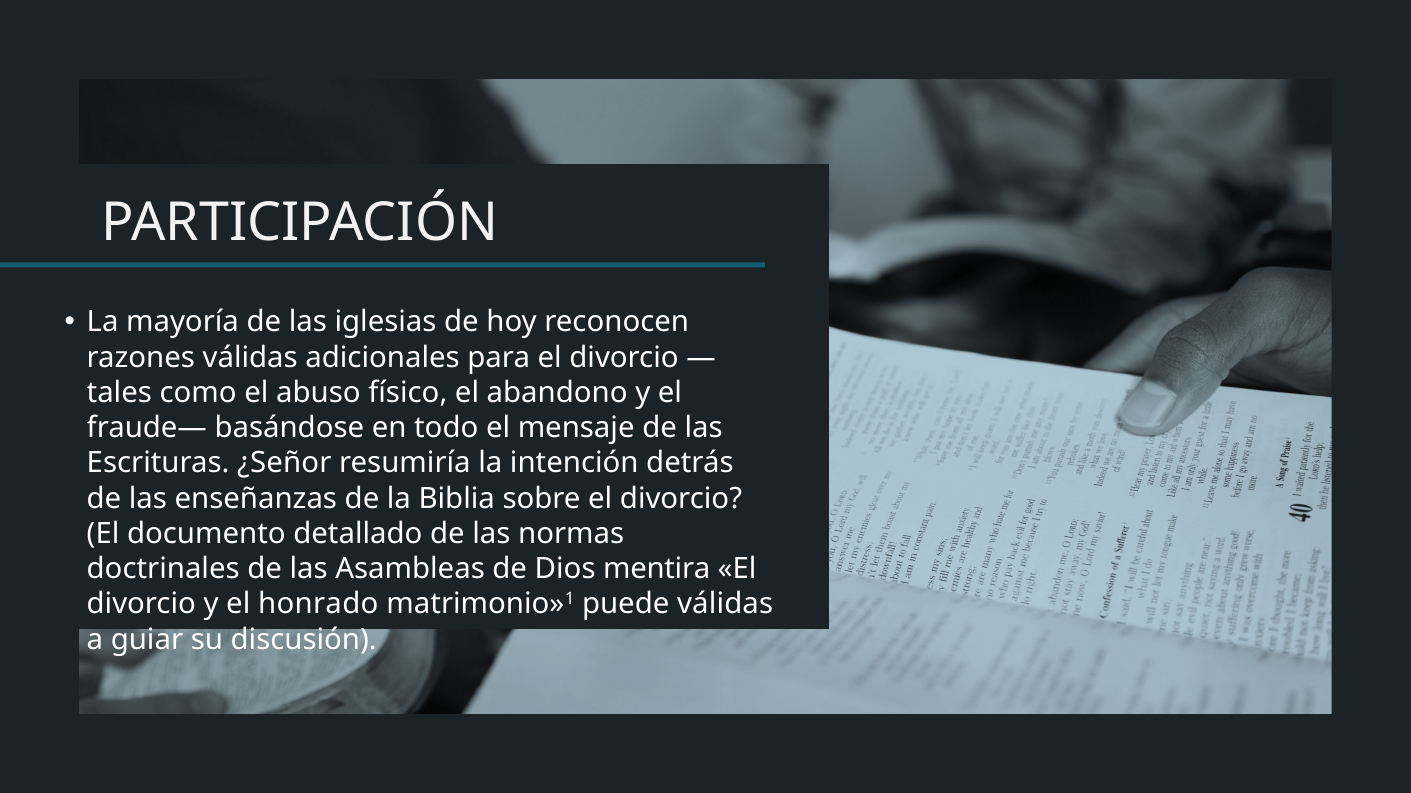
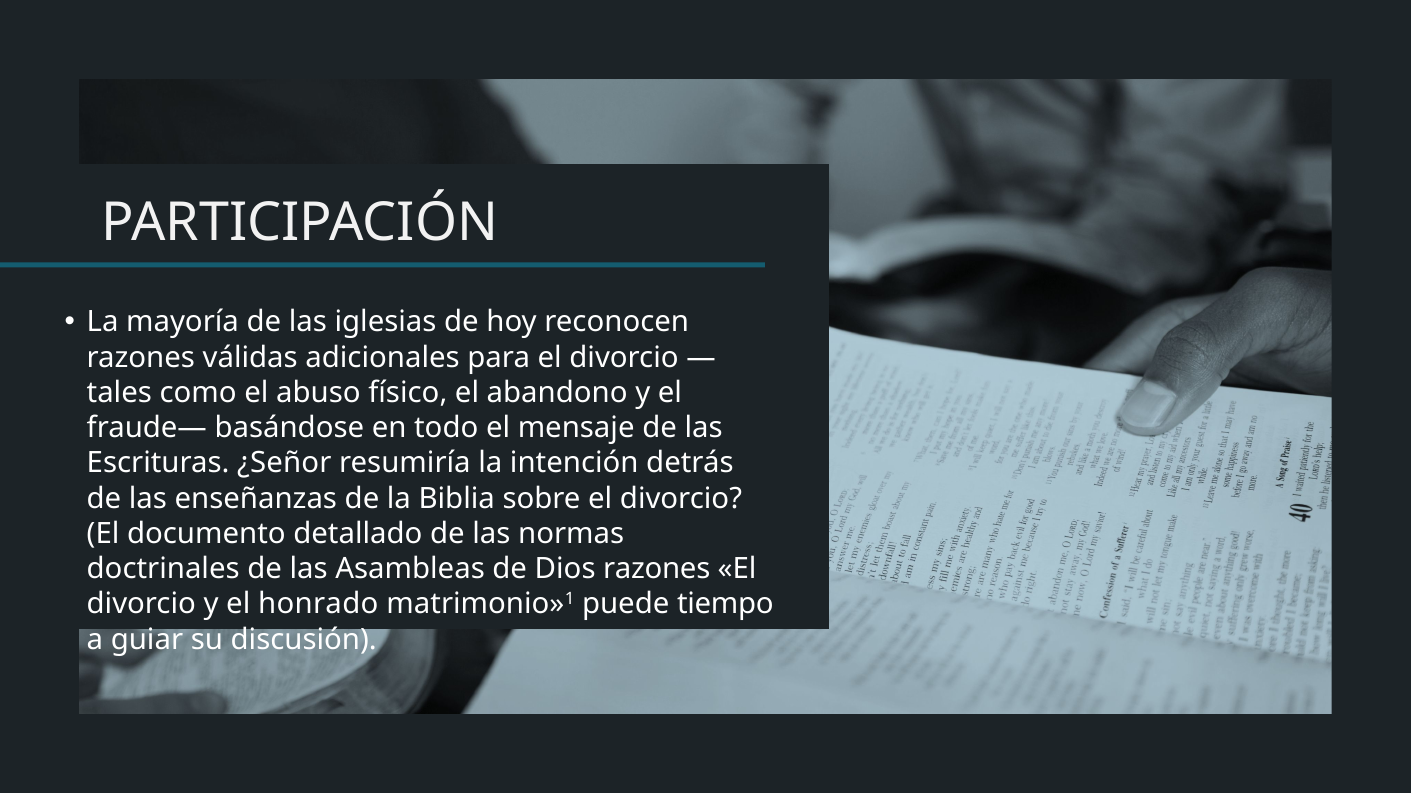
Dios mentira: mentira -> razones
puede válidas: válidas -> tiempo
